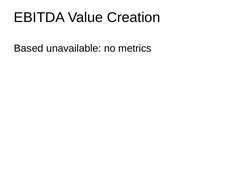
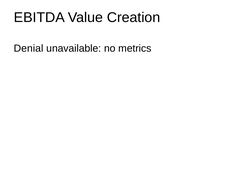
Based: Based -> Denial
